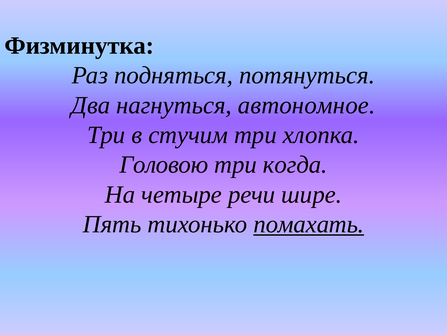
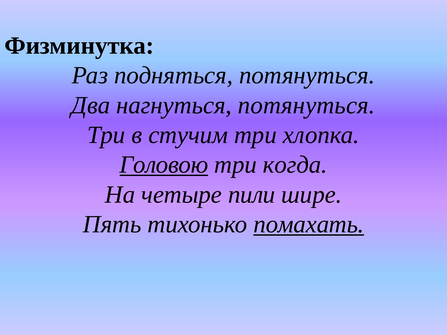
нагнуться автономное: автономное -> потянуться
Головою underline: none -> present
речи: речи -> пили
